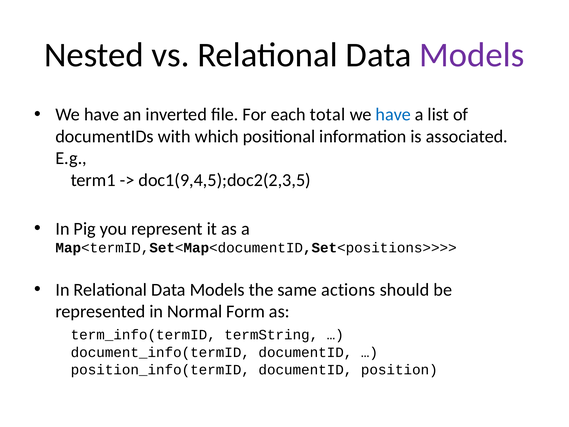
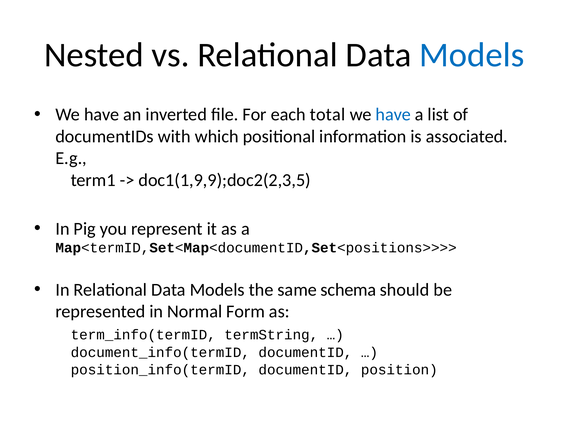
Models at (472, 55) colour: purple -> blue
doc1(9,4,5);doc2(2,3,5: doc1(9,4,5);doc2(2,3,5 -> doc1(1,9,9);doc2(2,3,5
actions: actions -> schema
